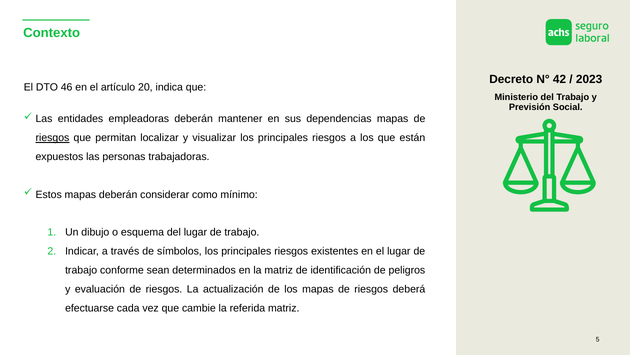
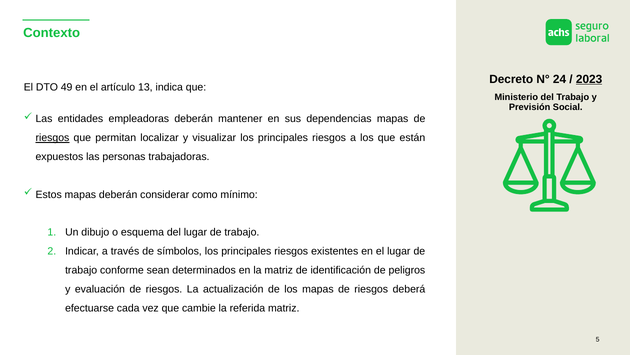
42: 42 -> 24
2023 underline: none -> present
46: 46 -> 49
20: 20 -> 13
